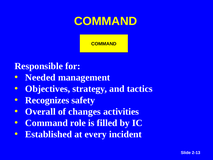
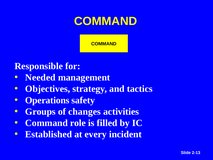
Recognizes: Recognizes -> Operations
Overall: Overall -> Groups
